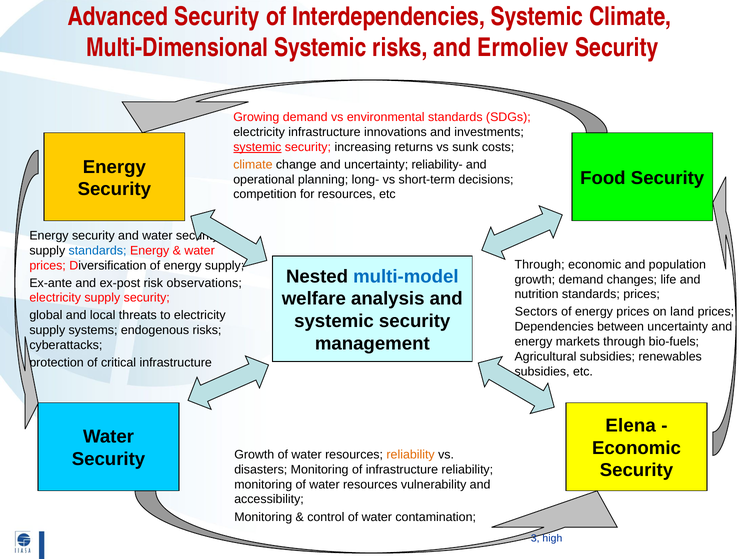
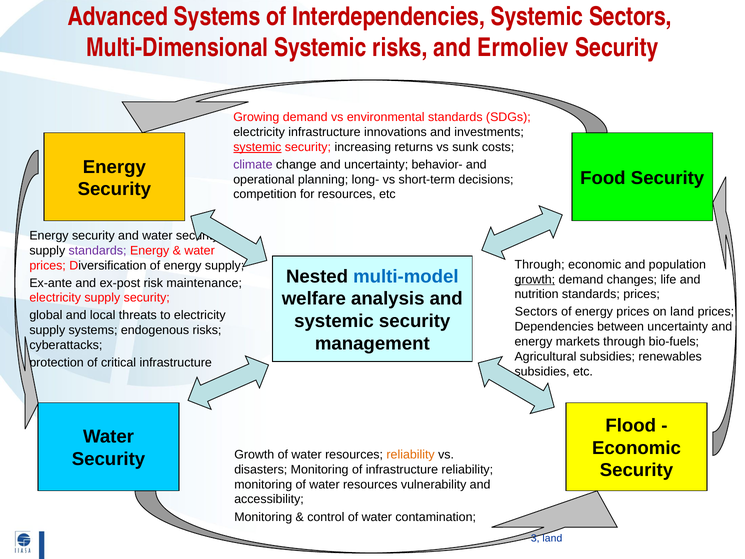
Advanced Security: Security -> Systems
Systemic Climate: Climate -> Sectors
climate at (253, 164) colour: orange -> purple
reliability-: reliability- -> behavior-
standards at (98, 251) colour: blue -> purple
growth at (535, 279) underline: none -> present
observations: observations -> maintenance
Elena: Elena -> Flood
3 high: high -> land
